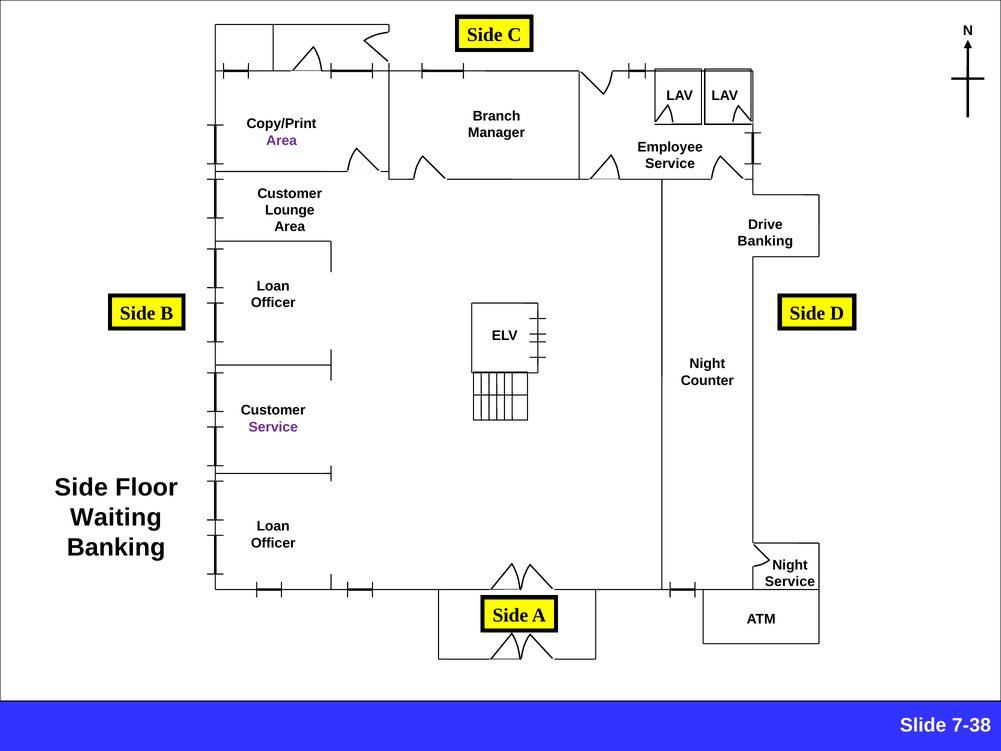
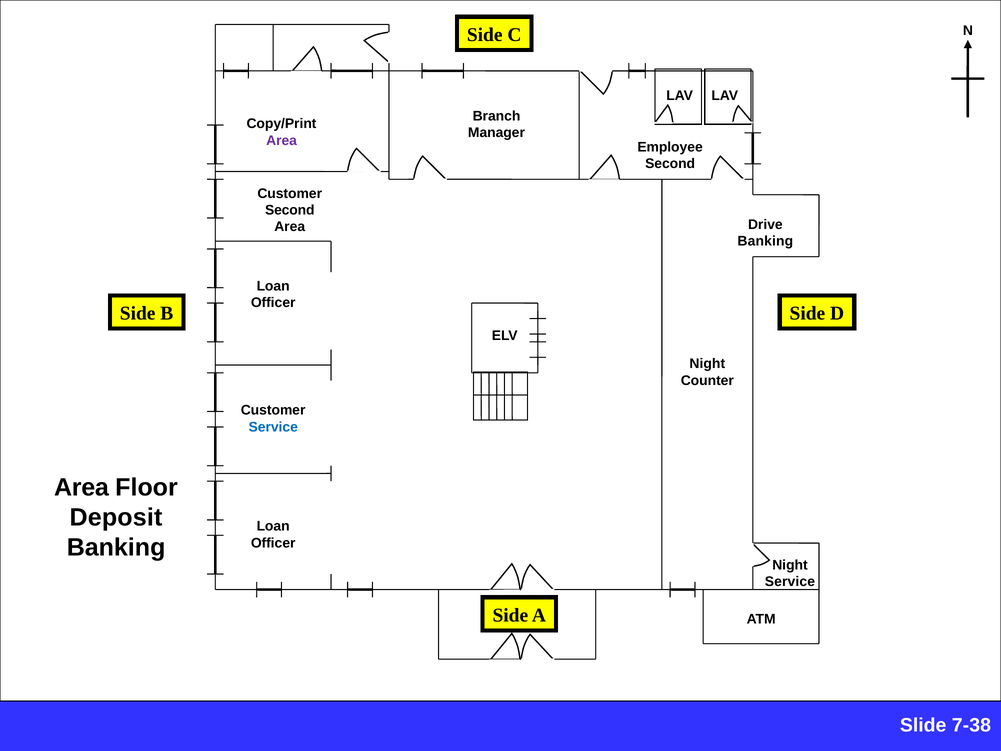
Service at (670, 164): Service -> Second
Lounge at (290, 210): Lounge -> Second
Service at (273, 427) colour: purple -> blue
Side at (81, 487): Side -> Area
Waiting: Waiting -> Deposit
